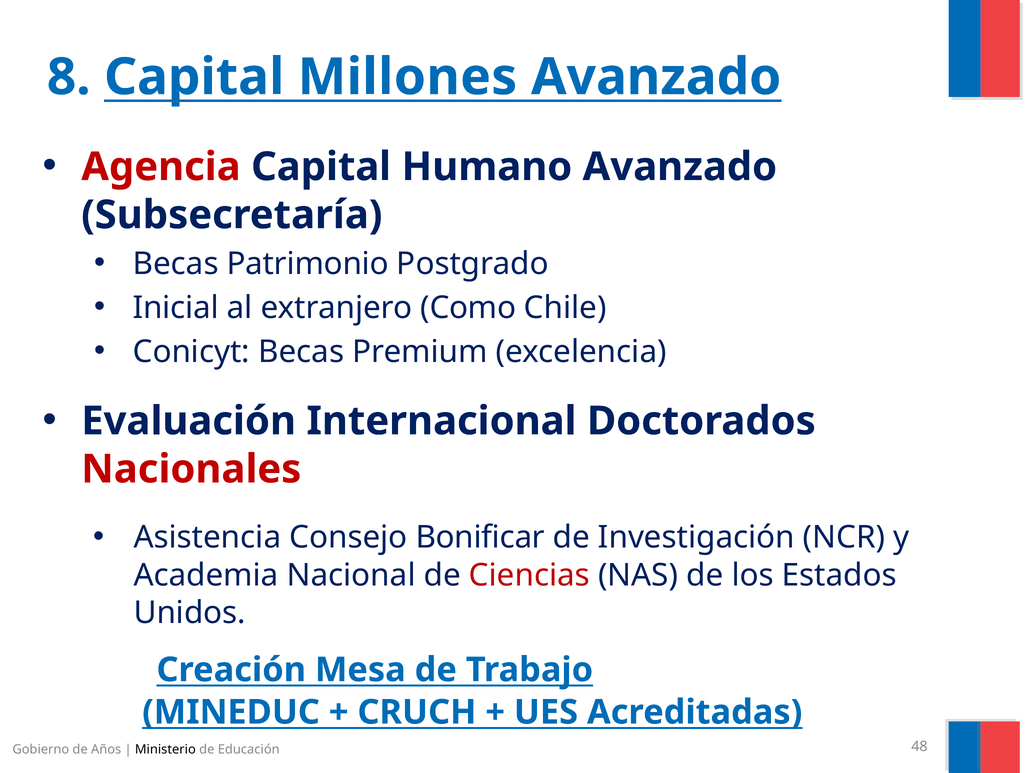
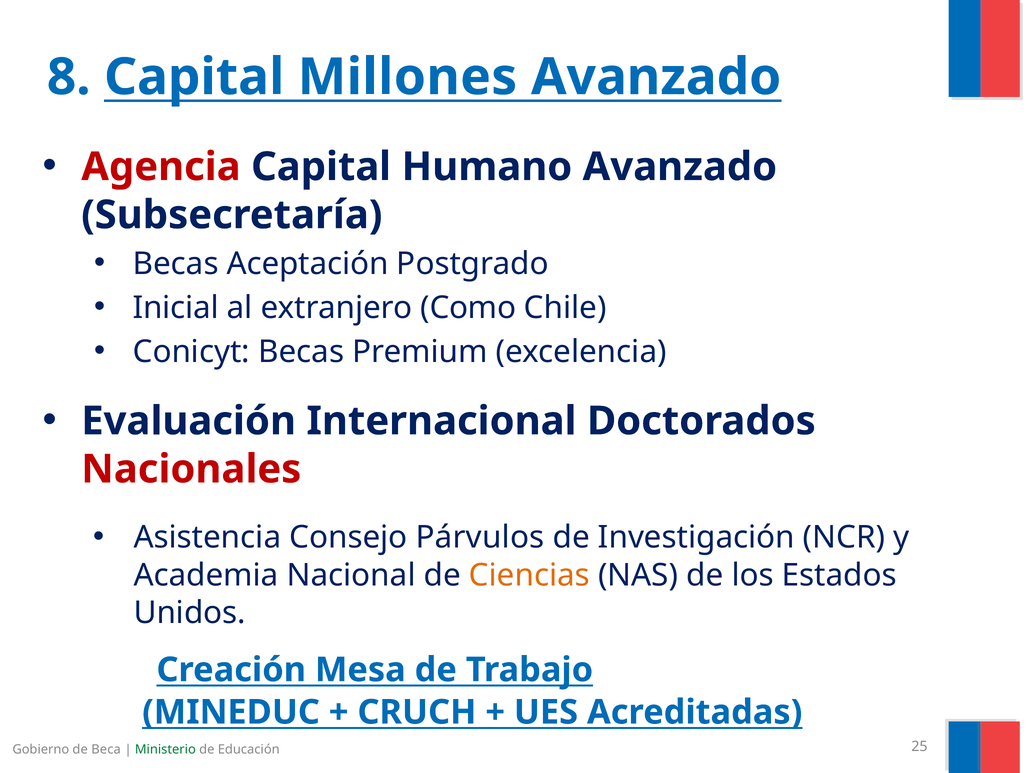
Patrimonio: Patrimonio -> Aceptación
Bonificar: Bonificar -> Párvulos
Ciencias colour: red -> orange
Años: Años -> Beca
Ministerio colour: black -> green
48: 48 -> 25
